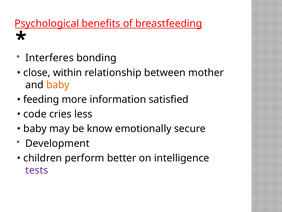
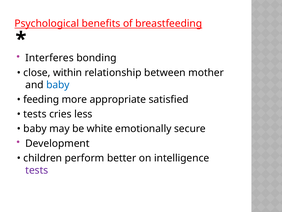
baby at (58, 85) colour: orange -> blue
information: information -> appropriate
code at (35, 114): code -> tests
know: know -> white
